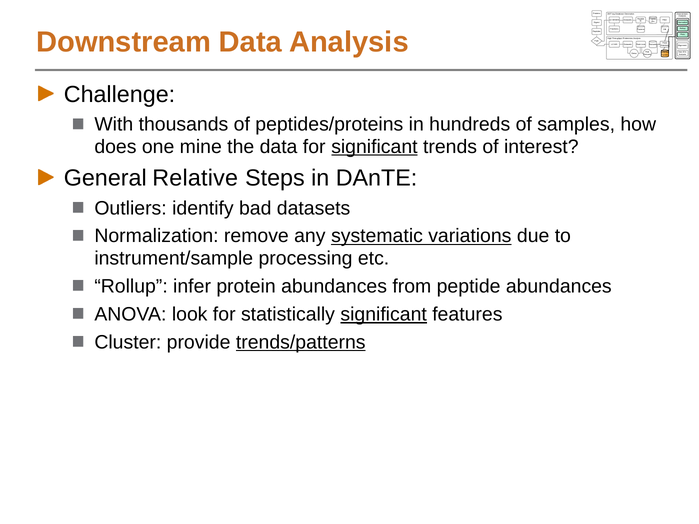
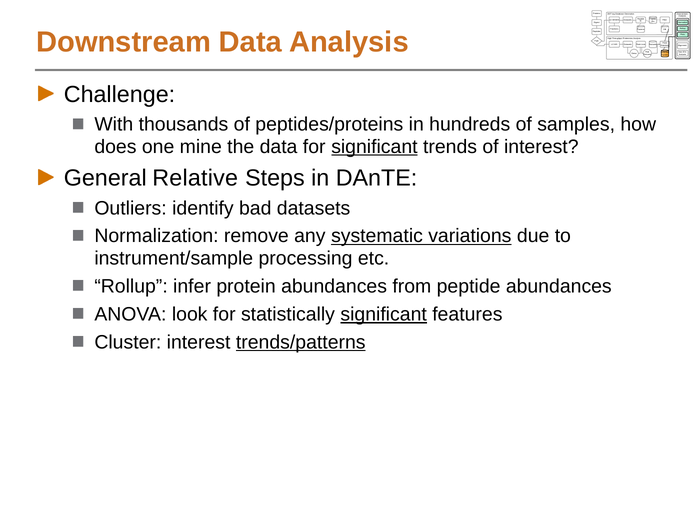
Cluster provide: provide -> interest
